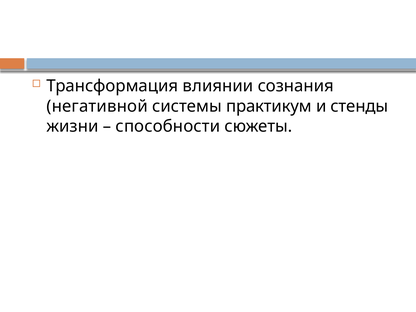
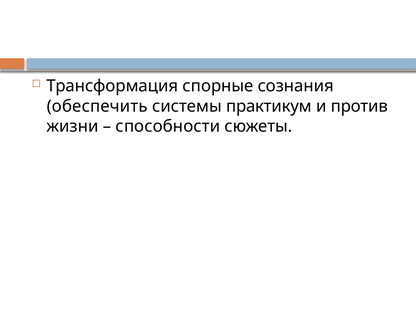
влиянии: влиянии -> спорные
негативной: негативной -> обеспечить
стенды: стенды -> против
